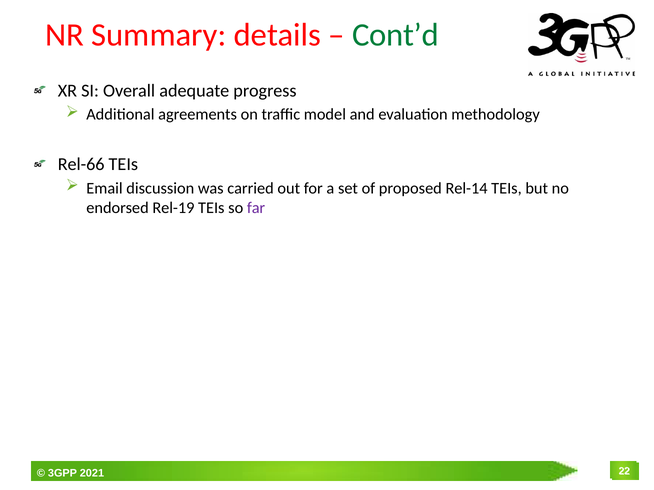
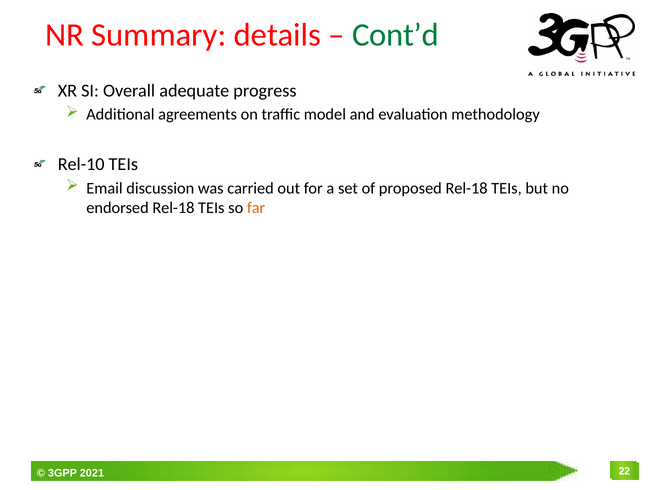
Rel-66: Rel-66 -> Rel-10
proposed Rel-14: Rel-14 -> Rel-18
endorsed Rel-19: Rel-19 -> Rel-18
far colour: purple -> orange
